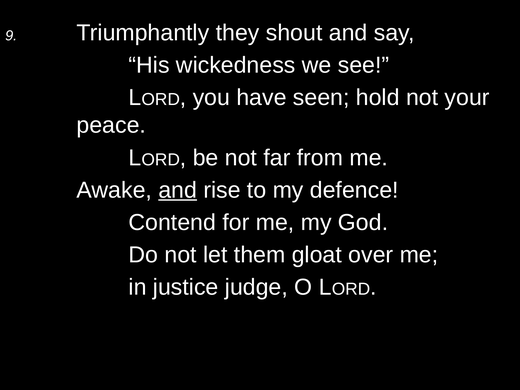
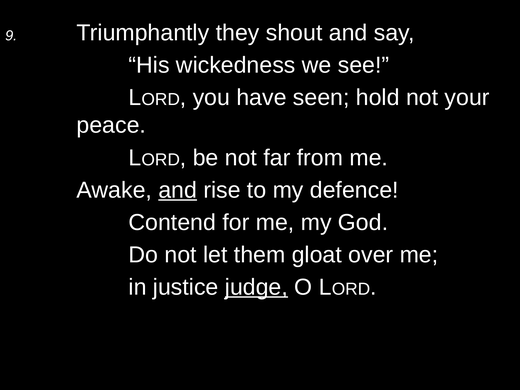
judge underline: none -> present
